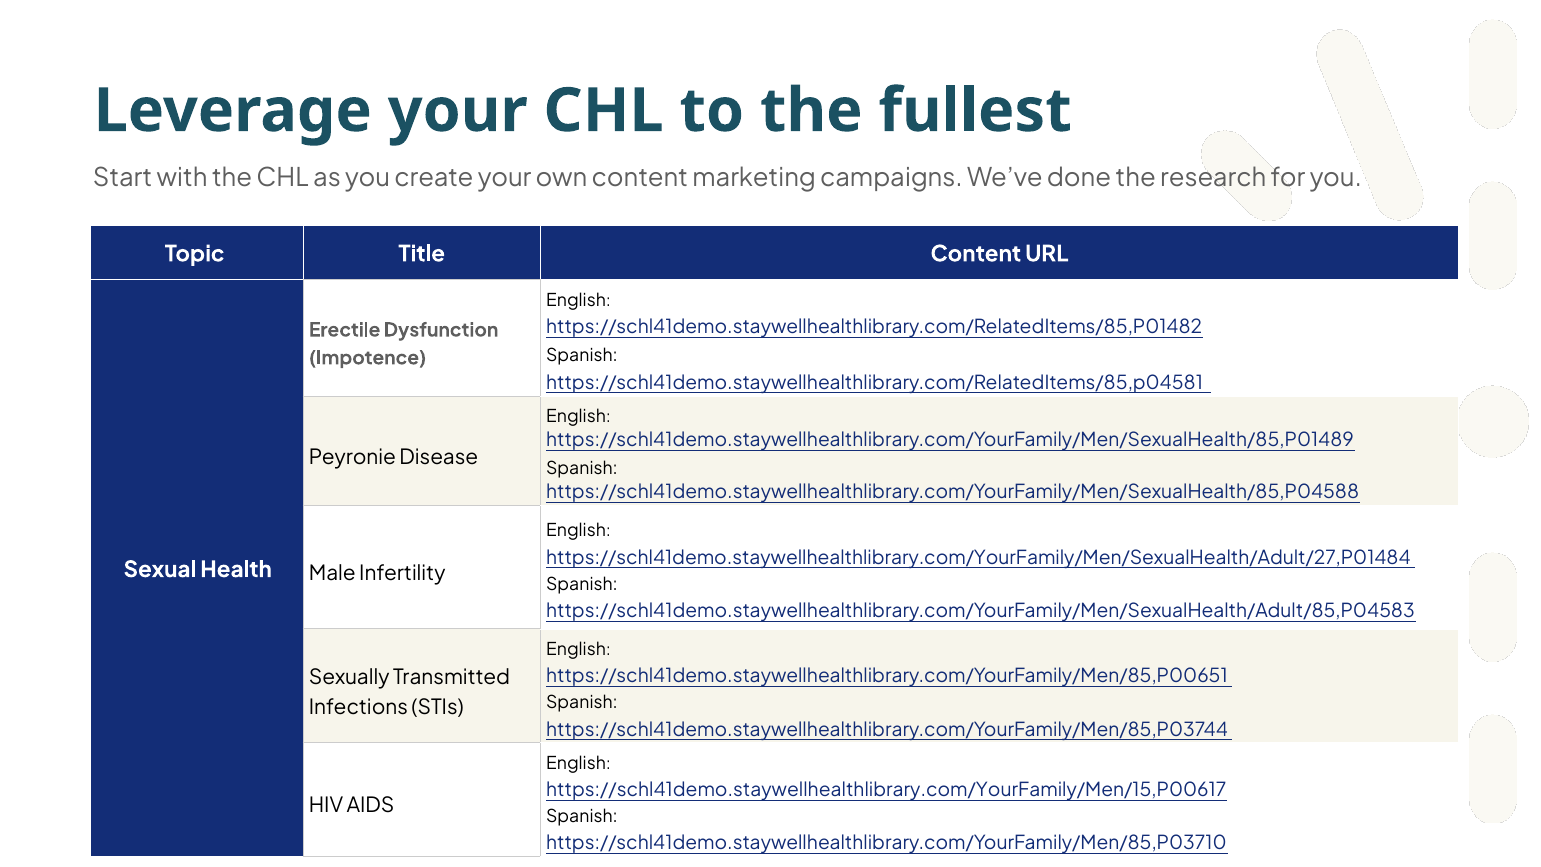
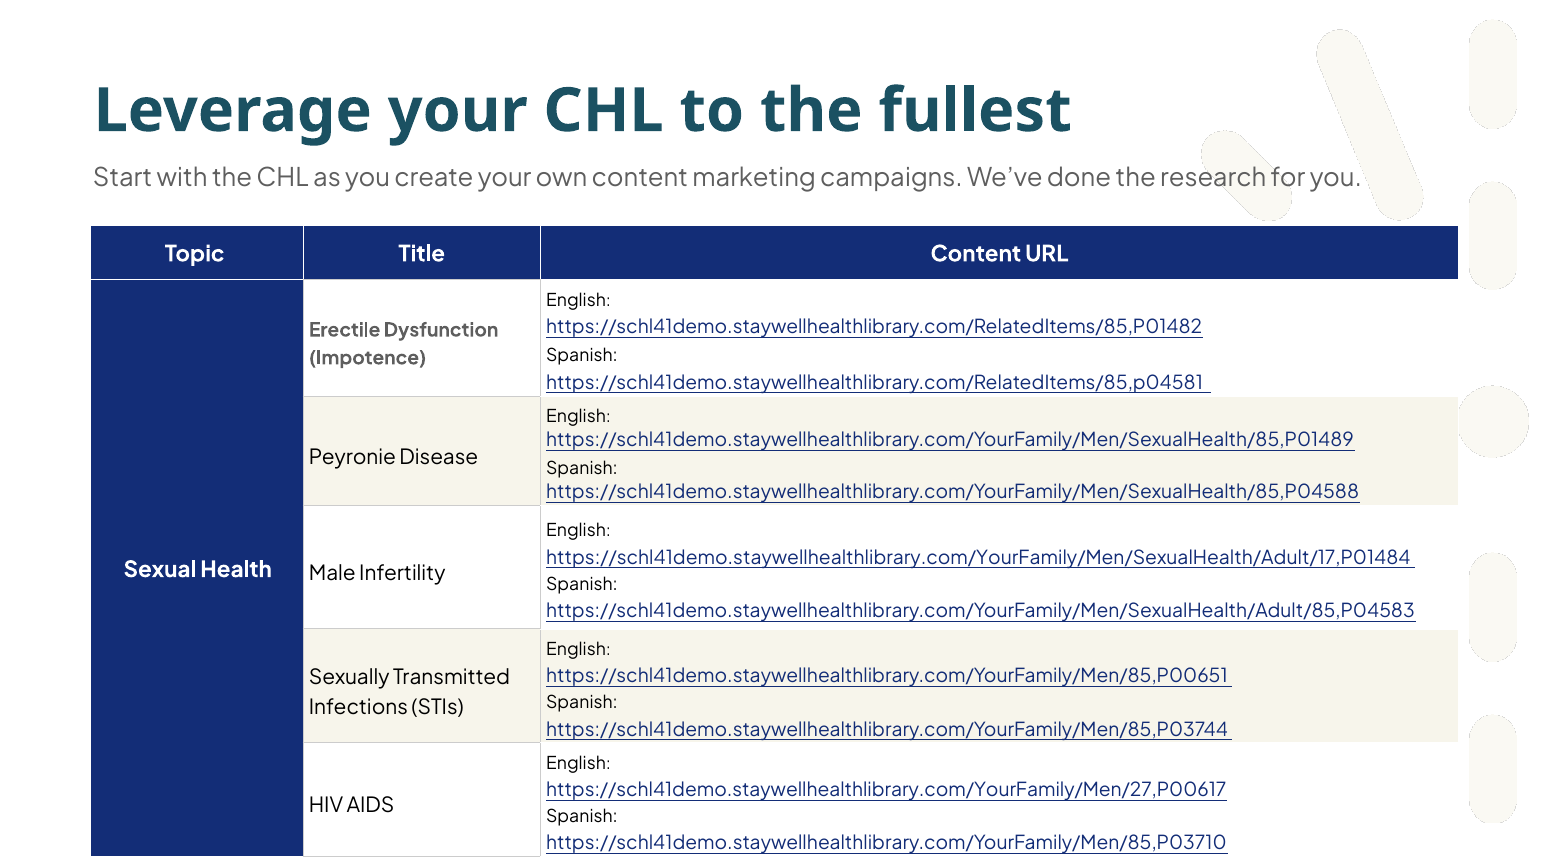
https://schl41demo.staywellhealthlibrary.com/YourFamily/Men/SexualHealth/Adult/27,P01484: https://schl41demo.staywellhealthlibrary.com/YourFamily/Men/SexualHealth/Adult/27,P01484 -> https://schl41demo.staywellhealthlibrary.com/YourFamily/Men/SexualHealth/Adult/17,P01484
https://schl41demo.staywellhealthlibrary.com/YourFamily/Men/15,P00617: https://schl41demo.staywellhealthlibrary.com/YourFamily/Men/15,P00617 -> https://schl41demo.staywellhealthlibrary.com/YourFamily/Men/27,P00617
